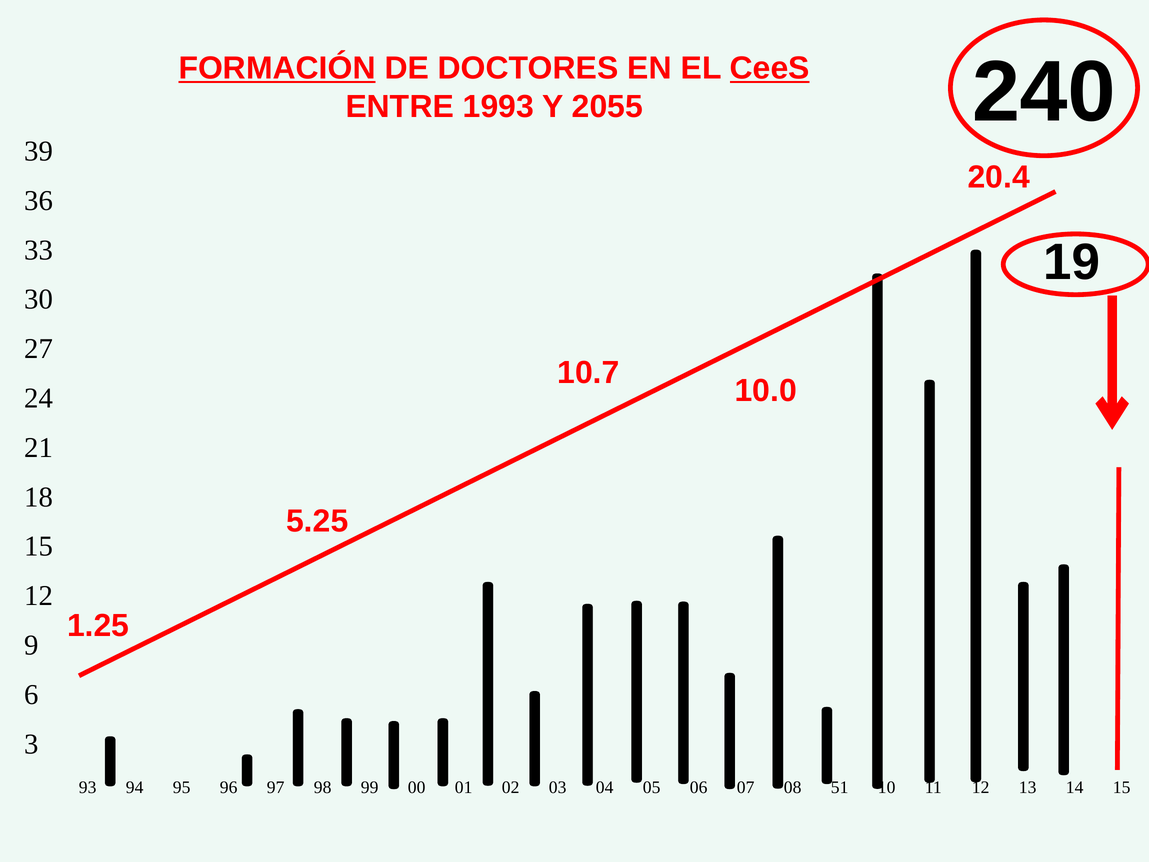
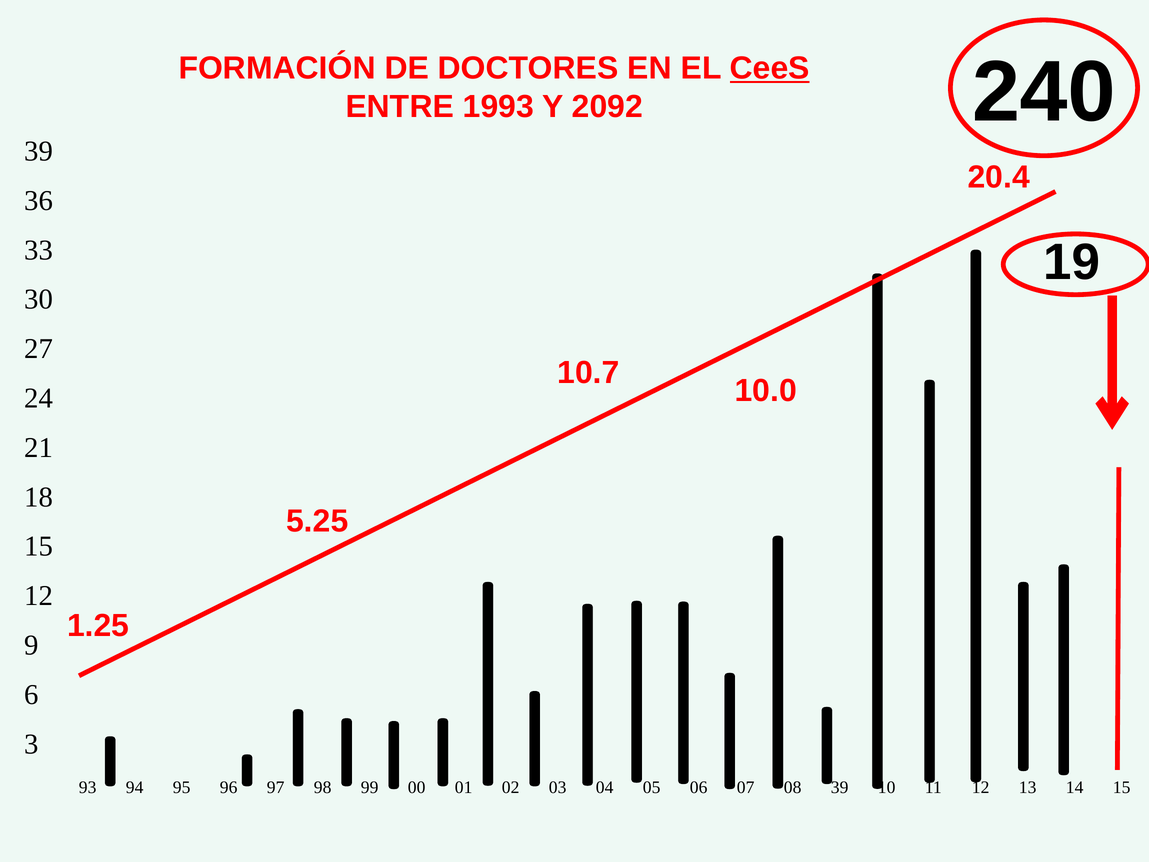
FORMACIÓN underline: present -> none
2055: 2055 -> 2092
08 51: 51 -> 39
